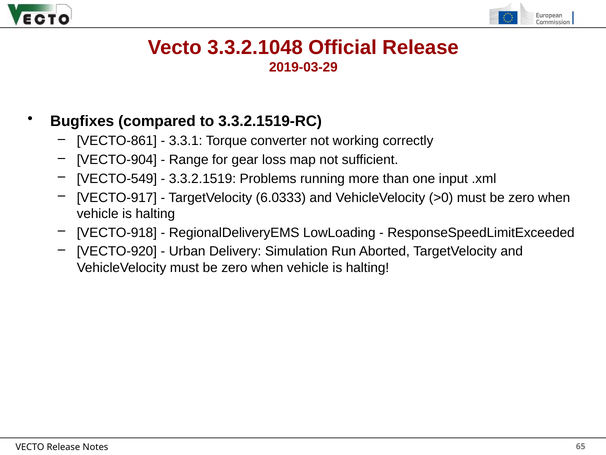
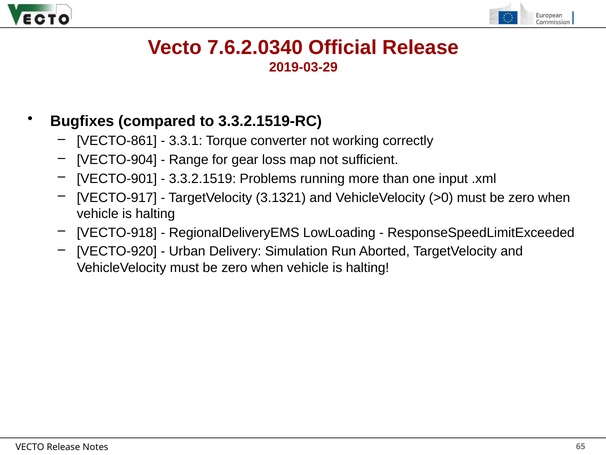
3.3.2.1048: 3.3.2.1048 -> 7.6.2.0340
VECTO-549: VECTO-549 -> VECTO-901
6.0333: 6.0333 -> 3.1321
